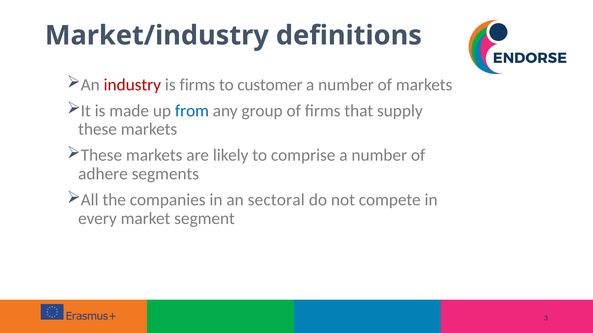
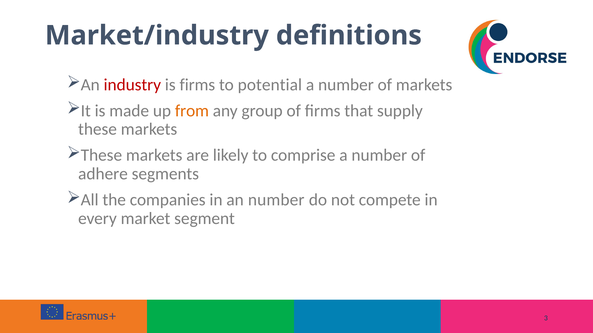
customer: customer -> potential
from colour: blue -> orange
an sectoral: sectoral -> number
